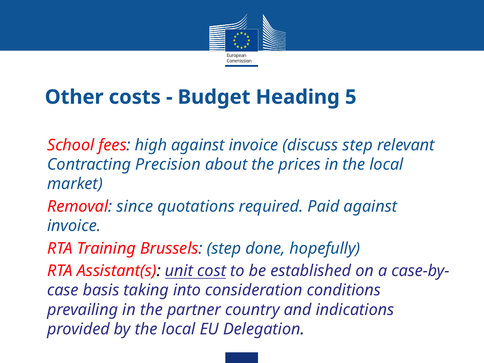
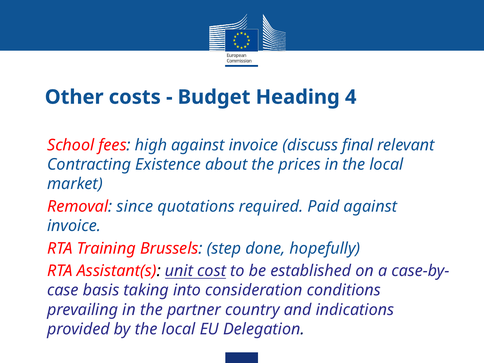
5: 5 -> 4
discuss step: step -> final
Precision: Precision -> Existence
